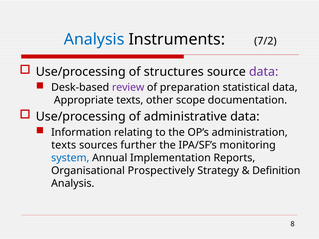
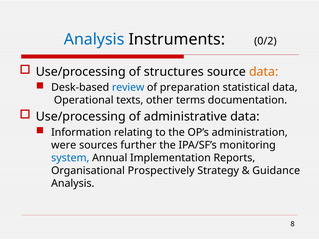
7/2: 7/2 -> 0/2
data at (264, 72) colour: purple -> orange
review colour: purple -> blue
Appropriate: Appropriate -> Operational
scope: scope -> terms
texts at (64, 145): texts -> were
Definition: Definition -> Guidance
